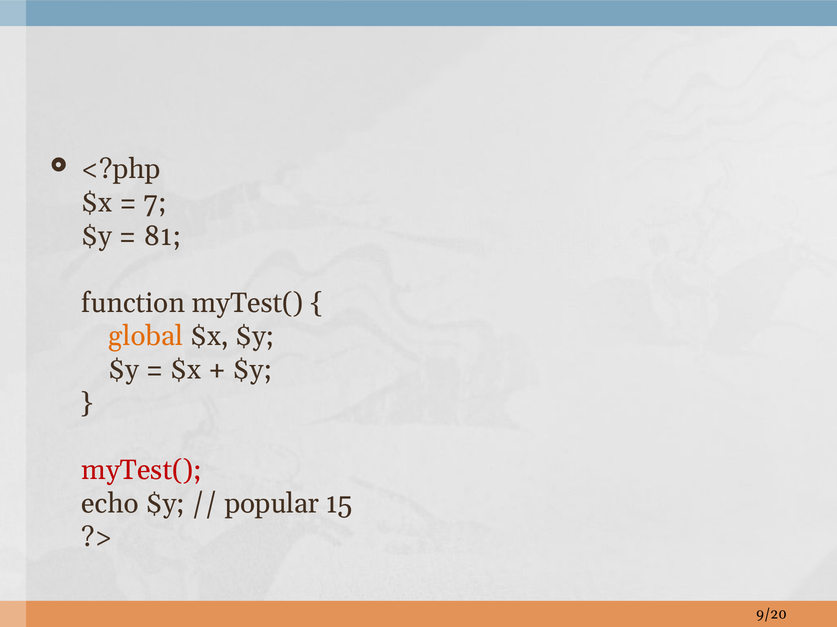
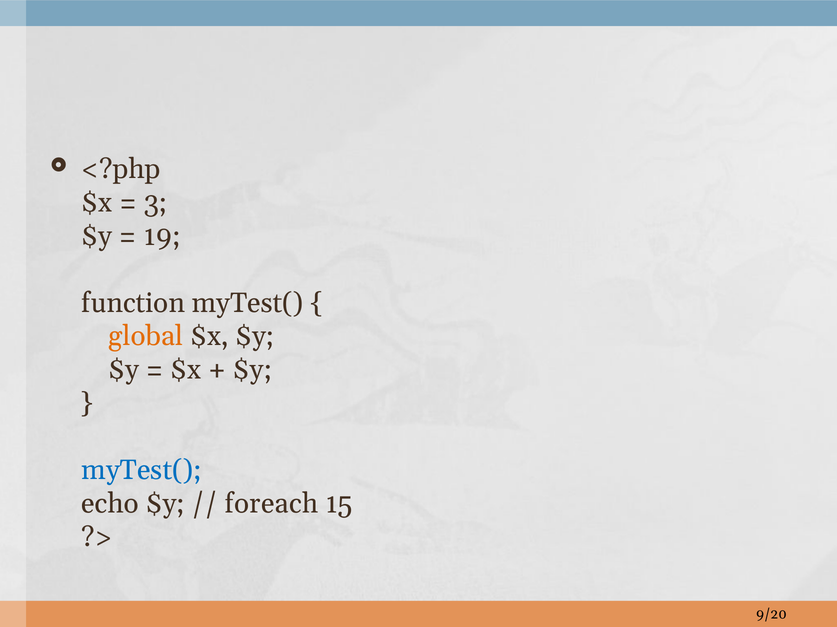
7: 7 -> 3
81: 81 -> 19
myTest( at (142, 471) colour: red -> blue
popular: popular -> foreach
